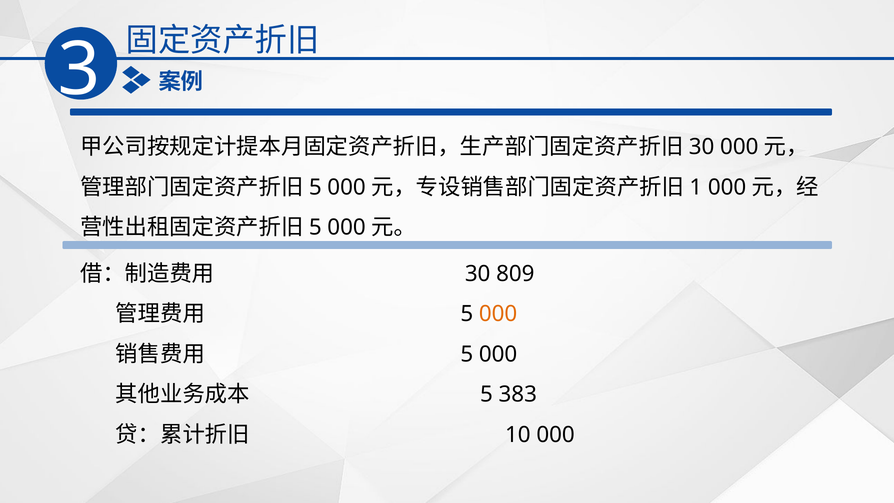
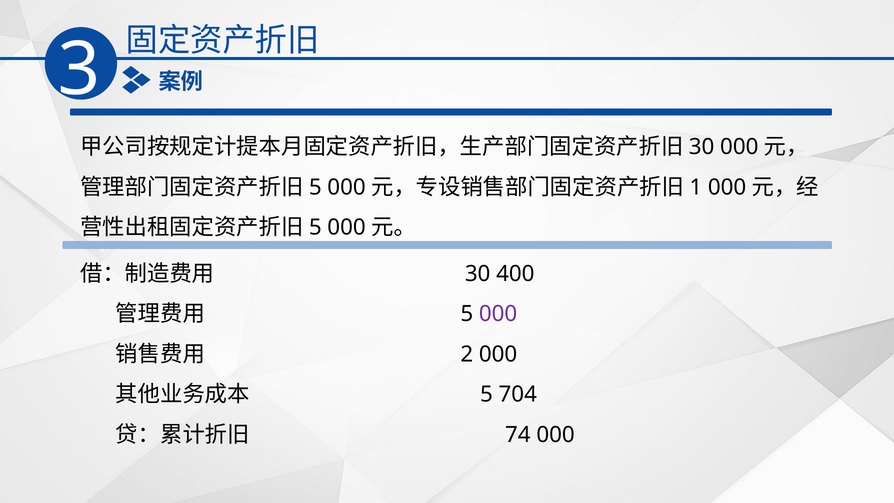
809: 809 -> 400
000 at (498, 314) colour: orange -> purple
5 at (467, 354): 5 -> 2
383: 383 -> 704
10: 10 -> 74
